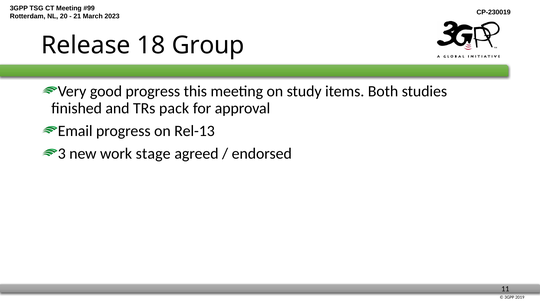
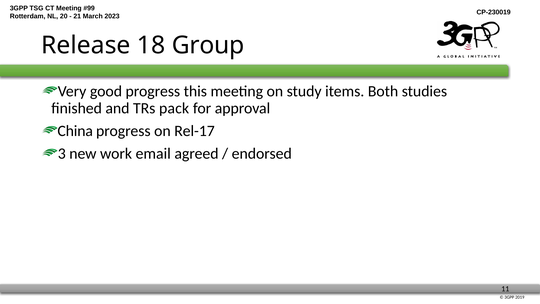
Email: Email -> China
Rel-13: Rel-13 -> Rel-17
stage: stage -> email
